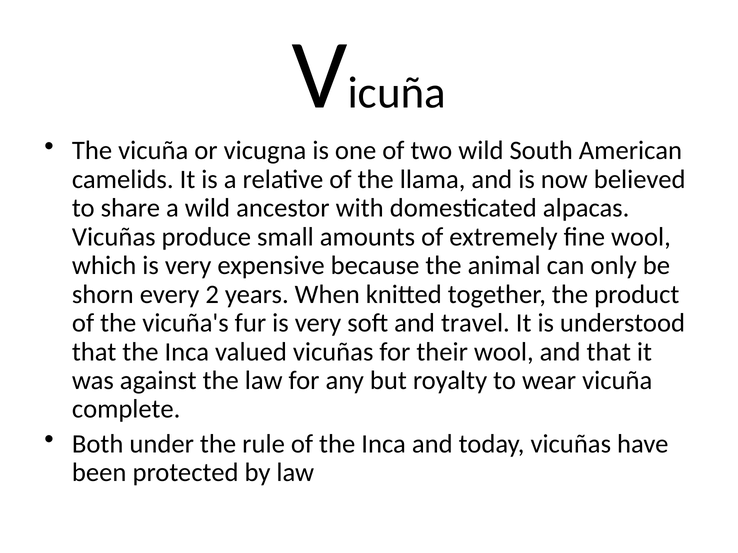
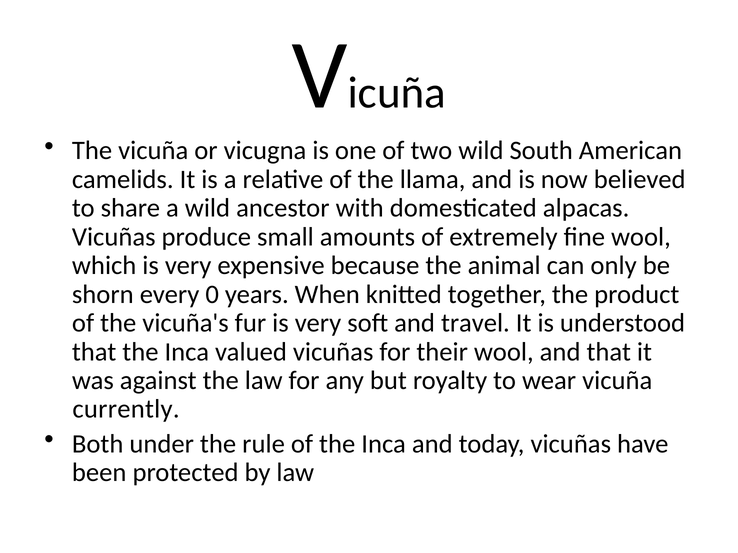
2: 2 -> 0
complete: complete -> currently
